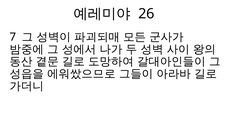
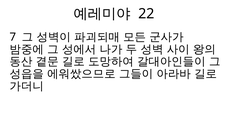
26: 26 -> 22
